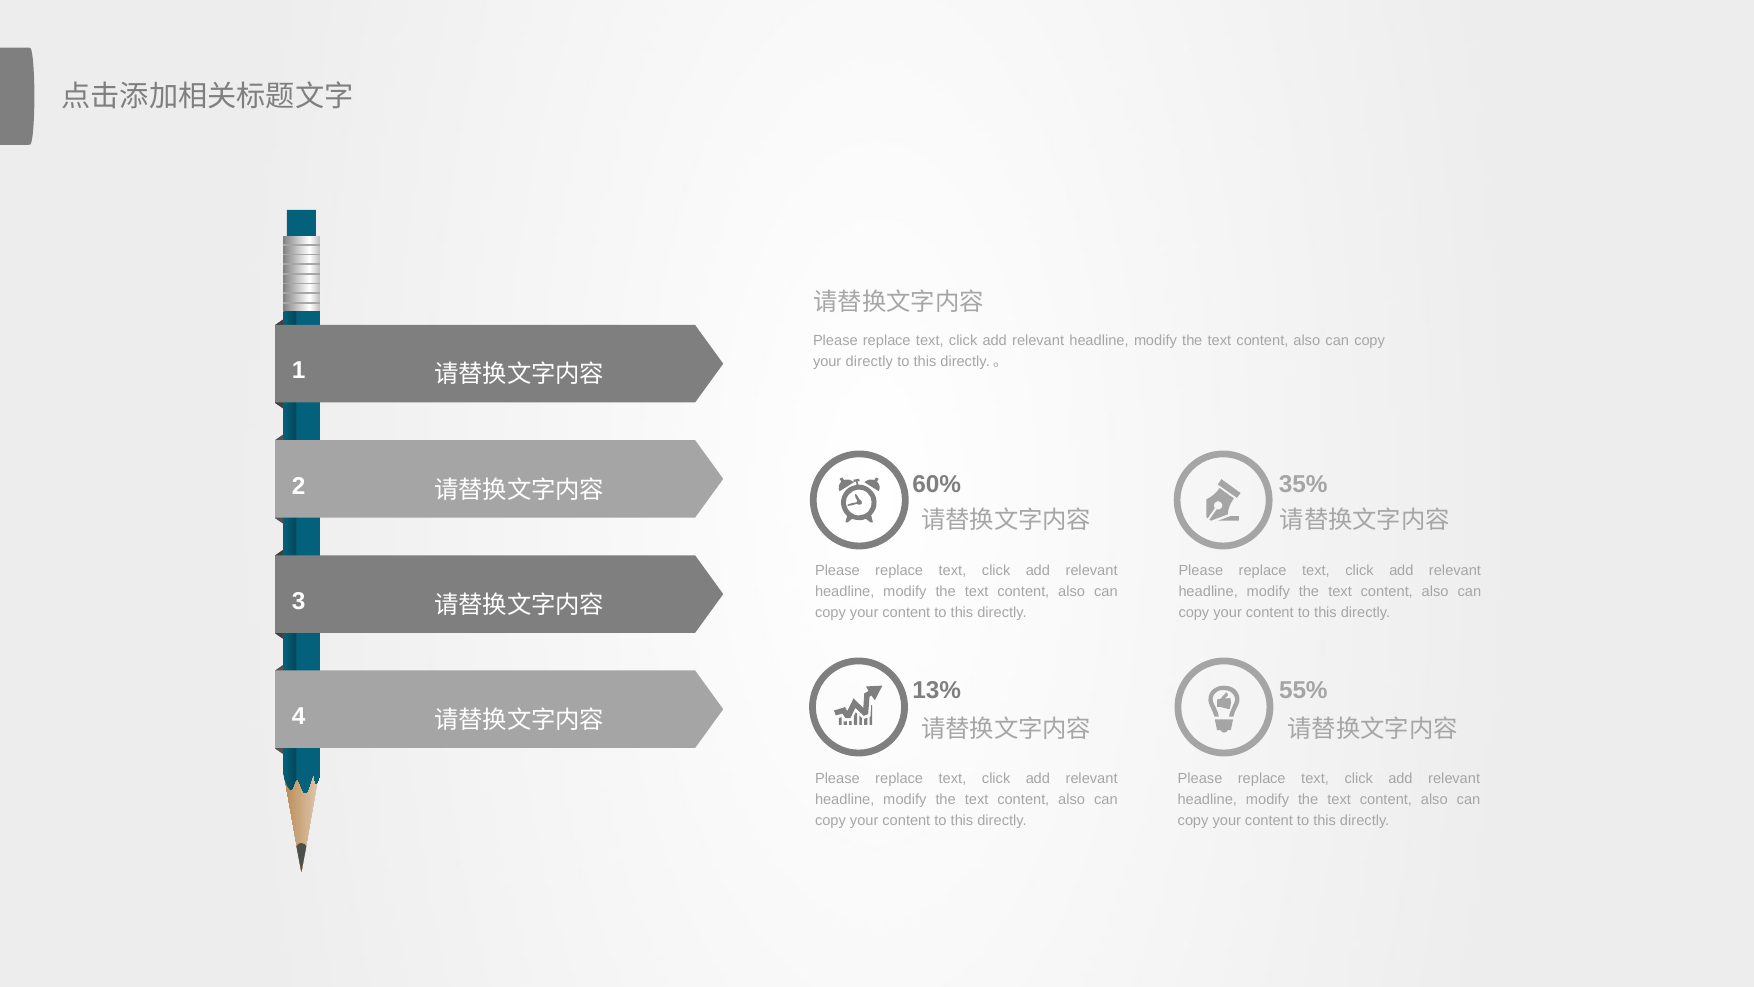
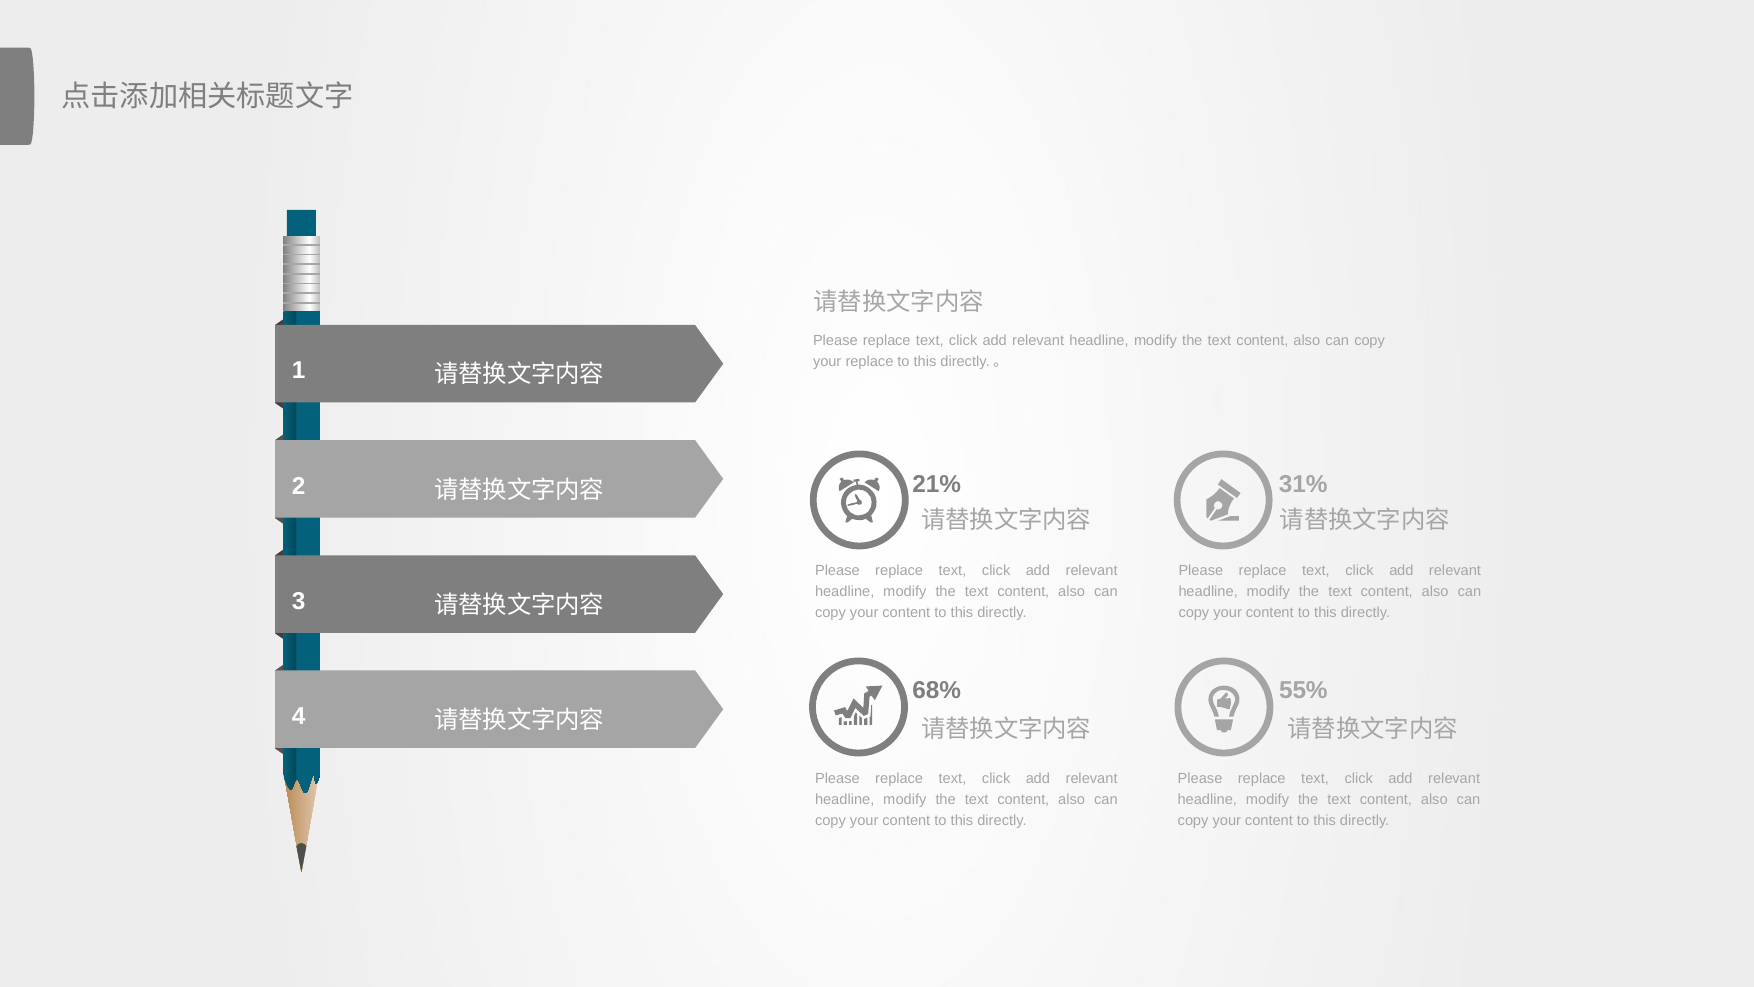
your directly: directly -> replace
60%: 60% -> 21%
35%: 35% -> 31%
13%: 13% -> 68%
